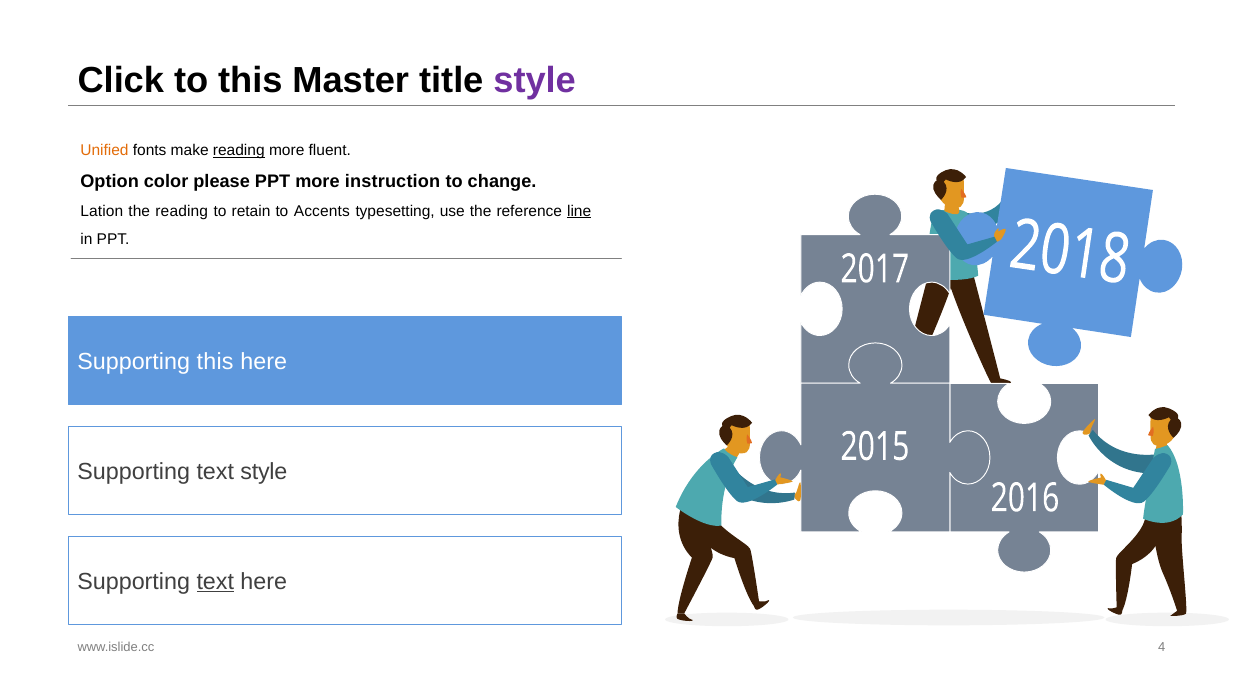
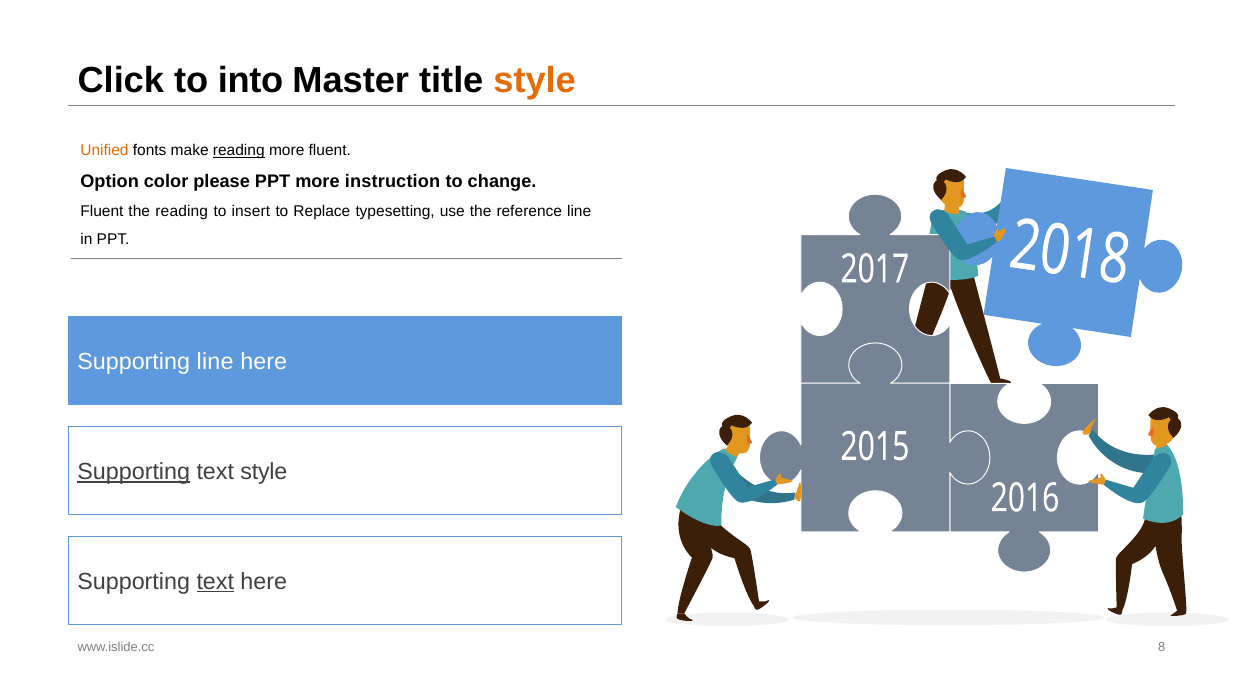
to this: this -> into
style at (535, 80) colour: purple -> orange
Lation at (102, 211): Lation -> Fluent
retain: retain -> insert
Accents: Accents -> Replace
line at (579, 211) underline: present -> none
Supporting this: this -> line
Supporting at (134, 472) underline: none -> present
4: 4 -> 8
